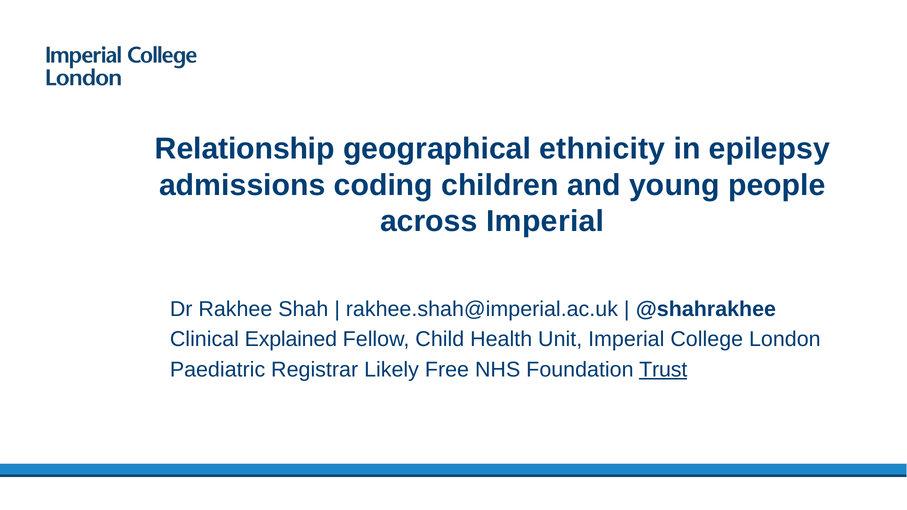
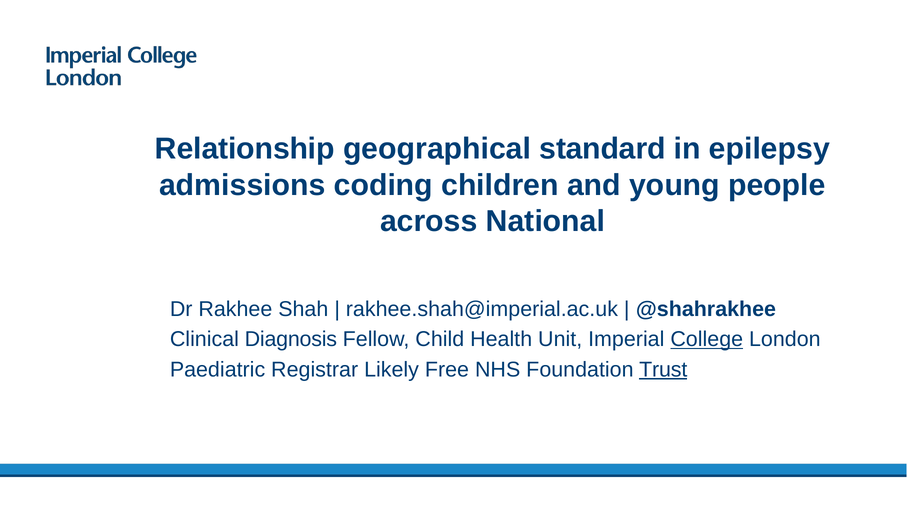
ethnicity: ethnicity -> standard
across Imperial: Imperial -> National
Explained: Explained -> Diagnosis
College underline: none -> present
